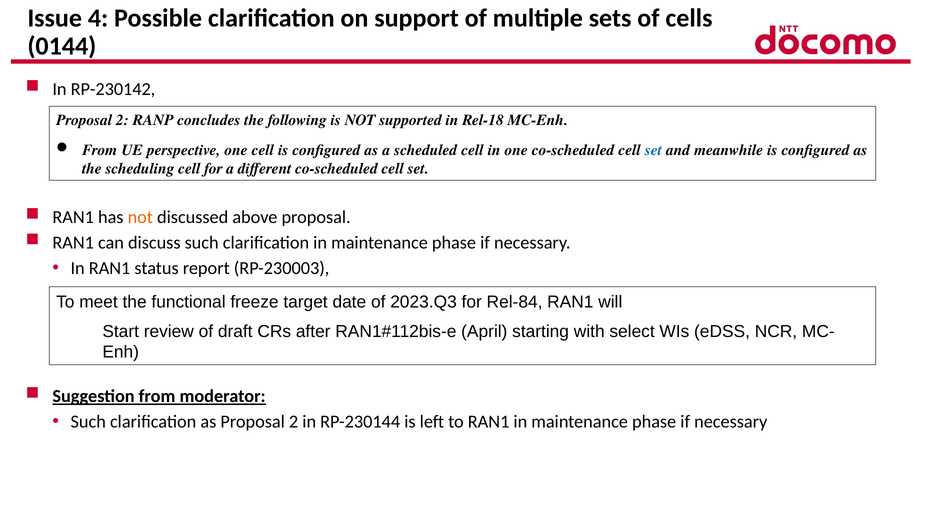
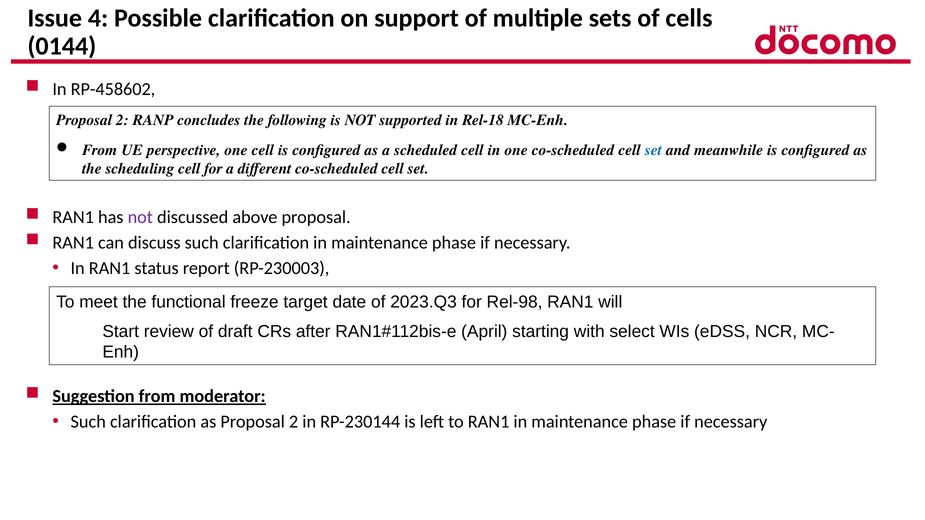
RP-230142: RP-230142 -> RP-458602
not at (140, 217) colour: orange -> purple
Rel-84: Rel-84 -> Rel-98
